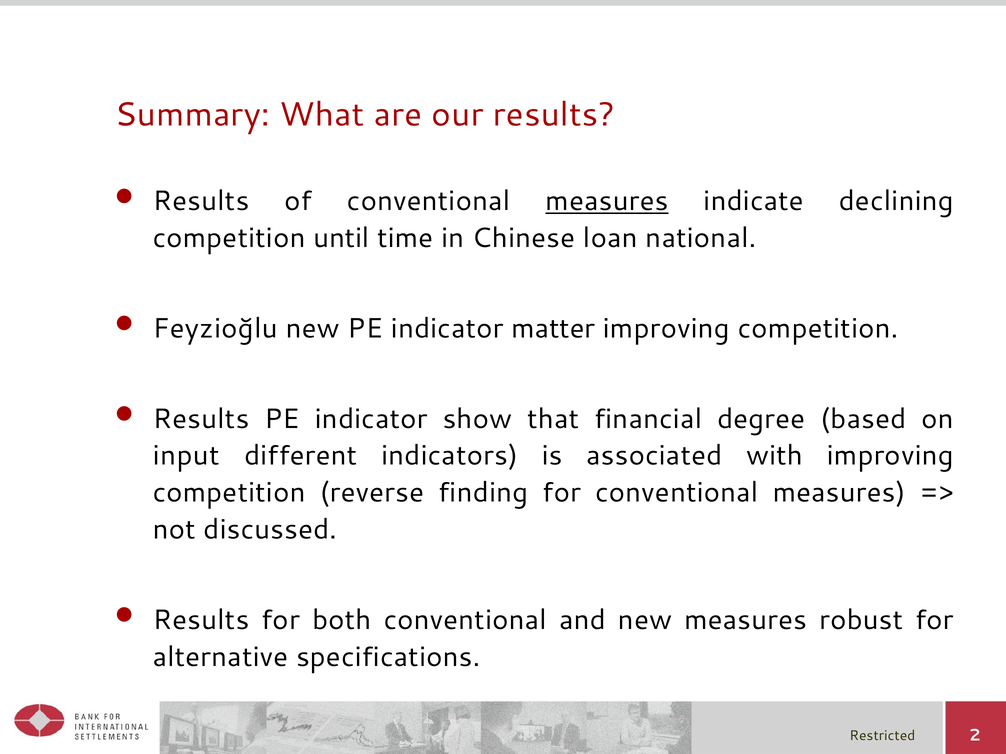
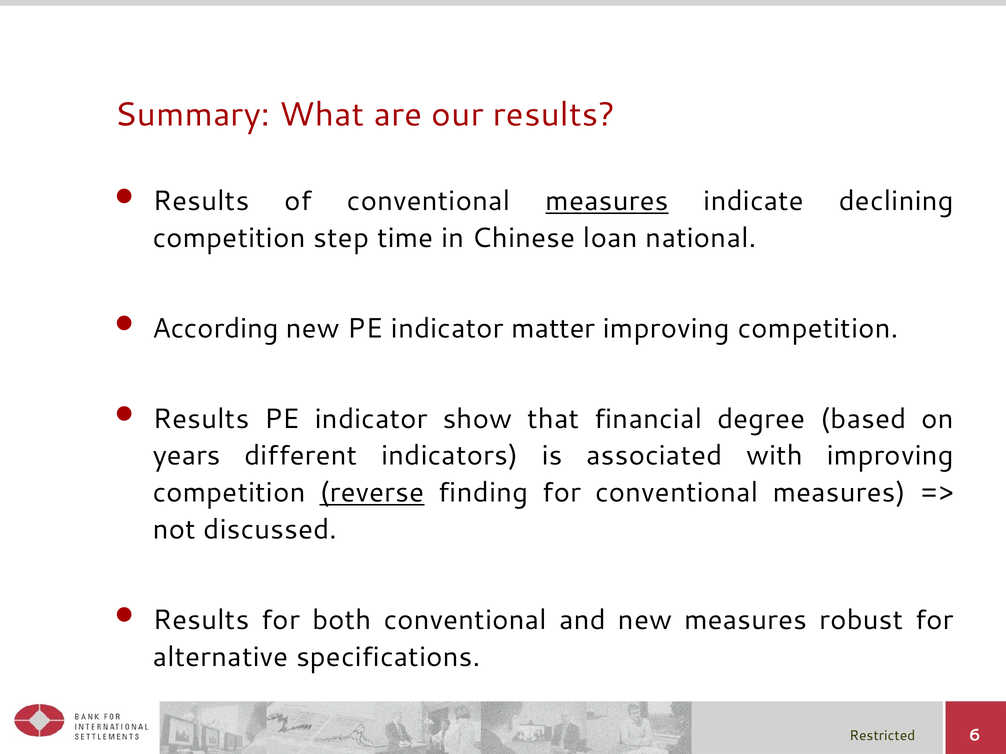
until: until -> step
Feyzioğlu: Feyzioğlu -> According
input: input -> years
reverse underline: none -> present
2: 2 -> 6
